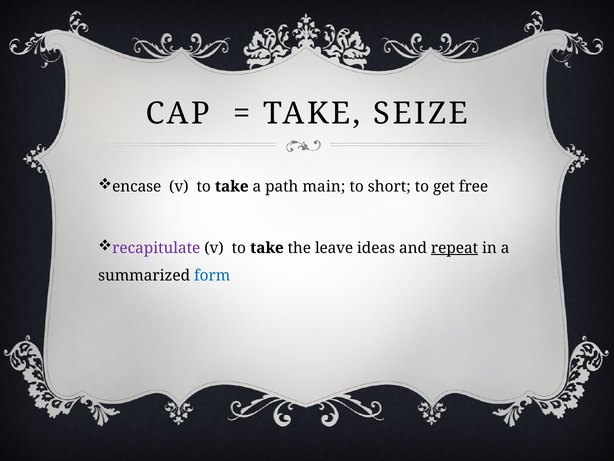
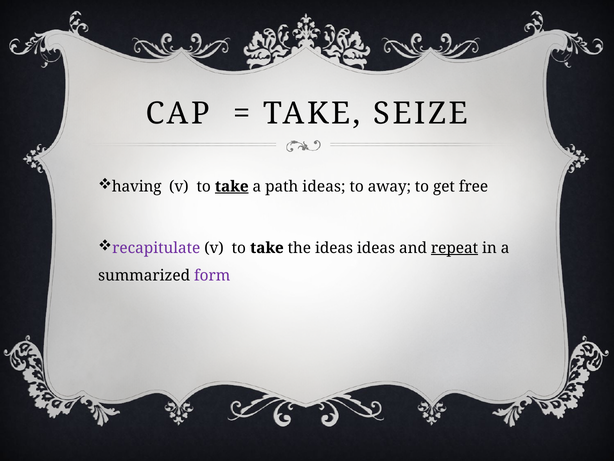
encase: encase -> having
take at (232, 186) underline: none -> present
path main: main -> ideas
short: short -> away
the leave: leave -> ideas
form colour: blue -> purple
